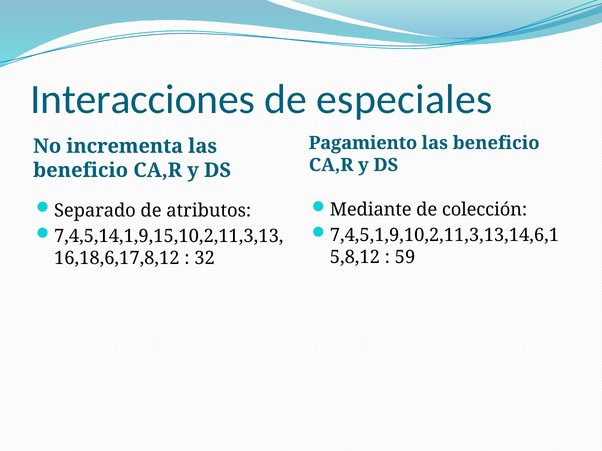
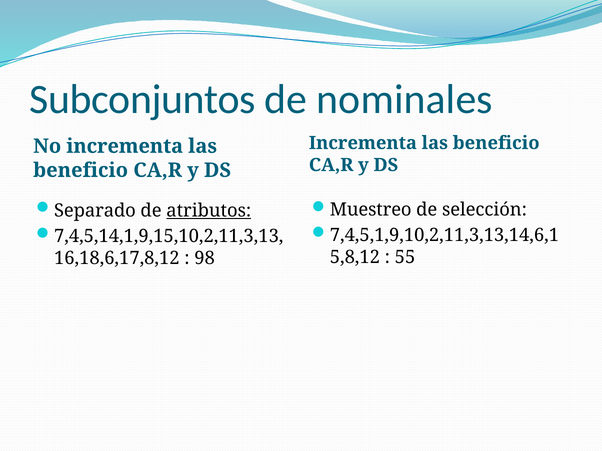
Interacciones: Interacciones -> Subconjuntos
especiales: especiales -> nominales
Pagamiento at (363, 143): Pagamiento -> Incrementa
Mediante: Mediante -> Muestreo
colección: colección -> selección
atributos underline: none -> present
59: 59 -> 55
32: 32 -> 98
